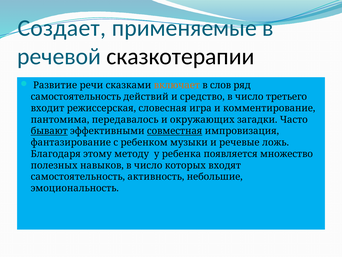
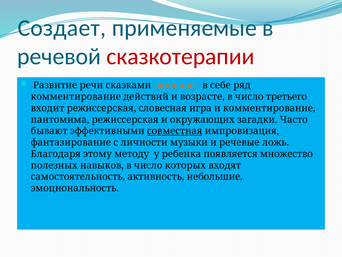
сказкотерапии colour: black -> red
слов: слов -> себе
самостоятельность at (76, 97): самостоятельность -> комментирование
средство: средство -> возрасте
пантомима передавалось: передавалось -> режиссерская
бывают underline: present -> none
ребенком: ребенком -> личности
